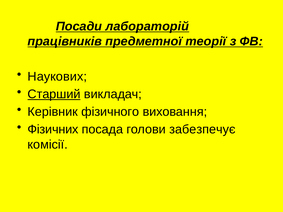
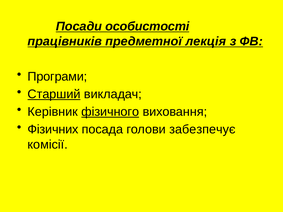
лабораторій: лабораторій -> особистості
теорії: теорії -> лекція
Наукових: Наукових -> Програми
фізичного underline: none -> present
